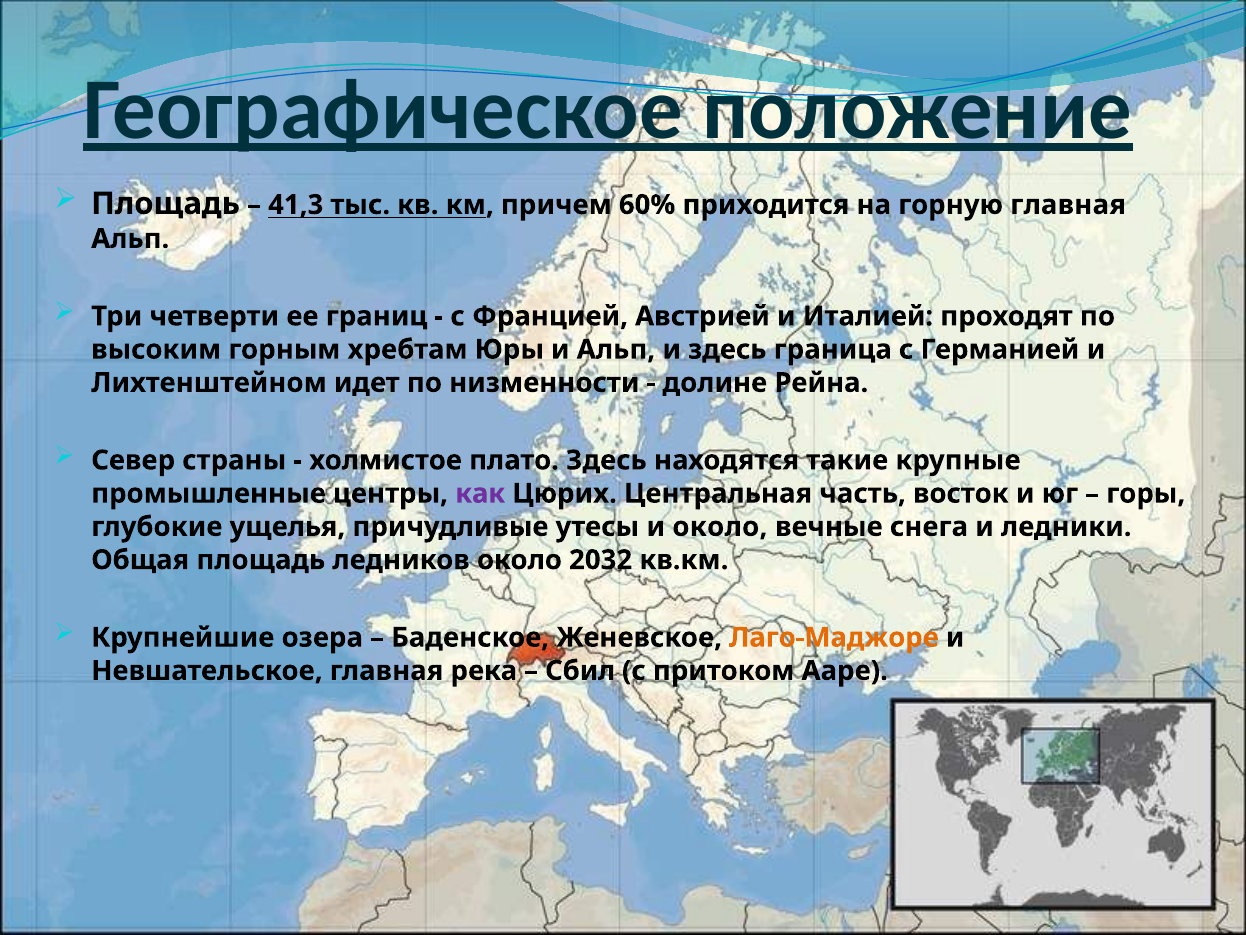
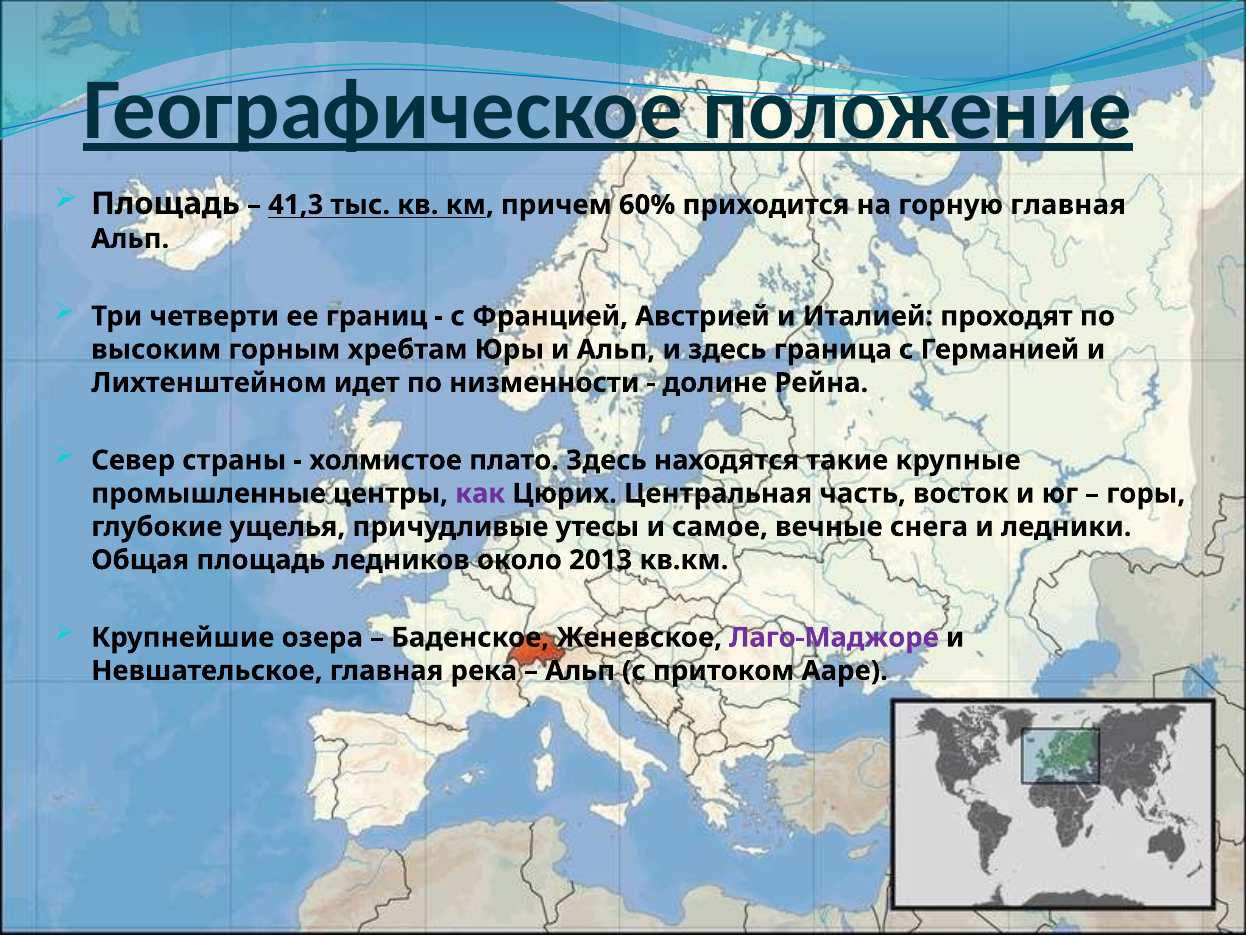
и около: около -> самое
2032: 2032 -> 2013
Лаго-Маджоре colour: orange -> purple
Сбил at (580, 670): Сбил -> Альп
